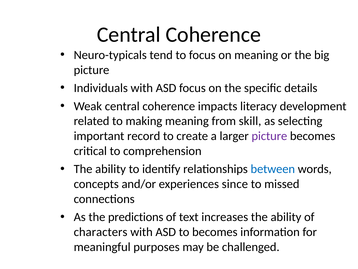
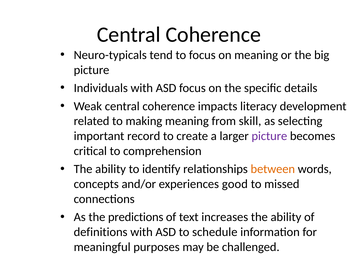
between colour: blue -> orange
since: since -> good
characters: characters -> definitions
to becomes: becomes -> schedule
